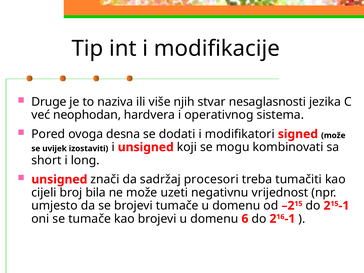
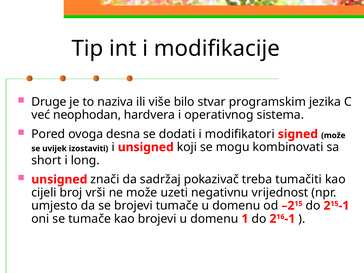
njih: njih -> bilo
nesaglasnosti: nesaglasnosti -> programskim
procesori: procesori -> pokazivač
bila: bila -> vrši
6: 6 -> 1
